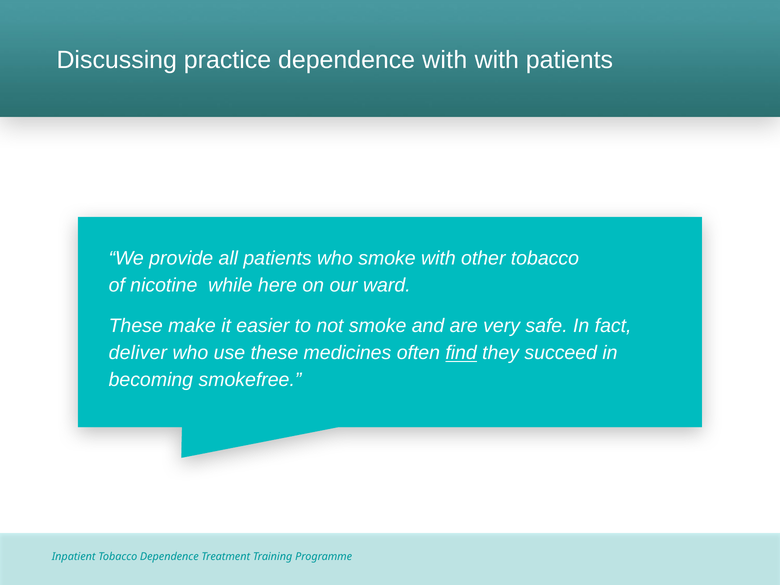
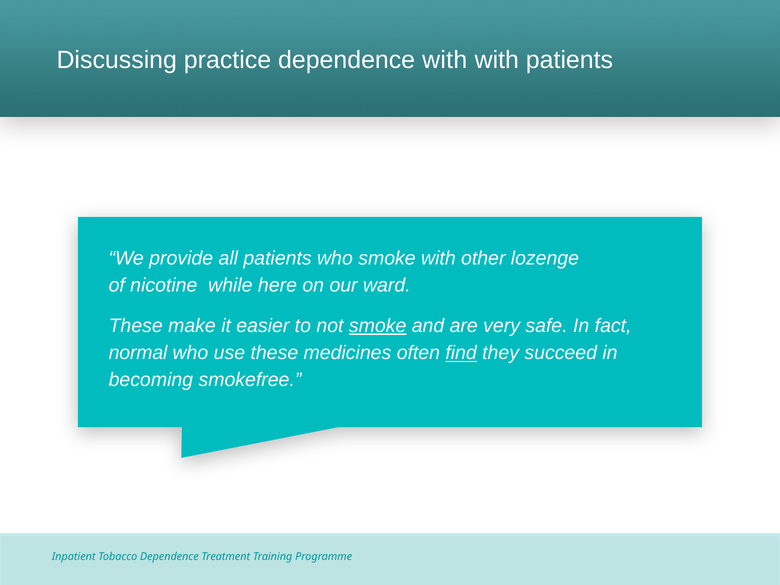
other tobacco: tobacco -> lozenge
smoke at (378, 326) underline: none -> present
deliver: deliver -> normal
